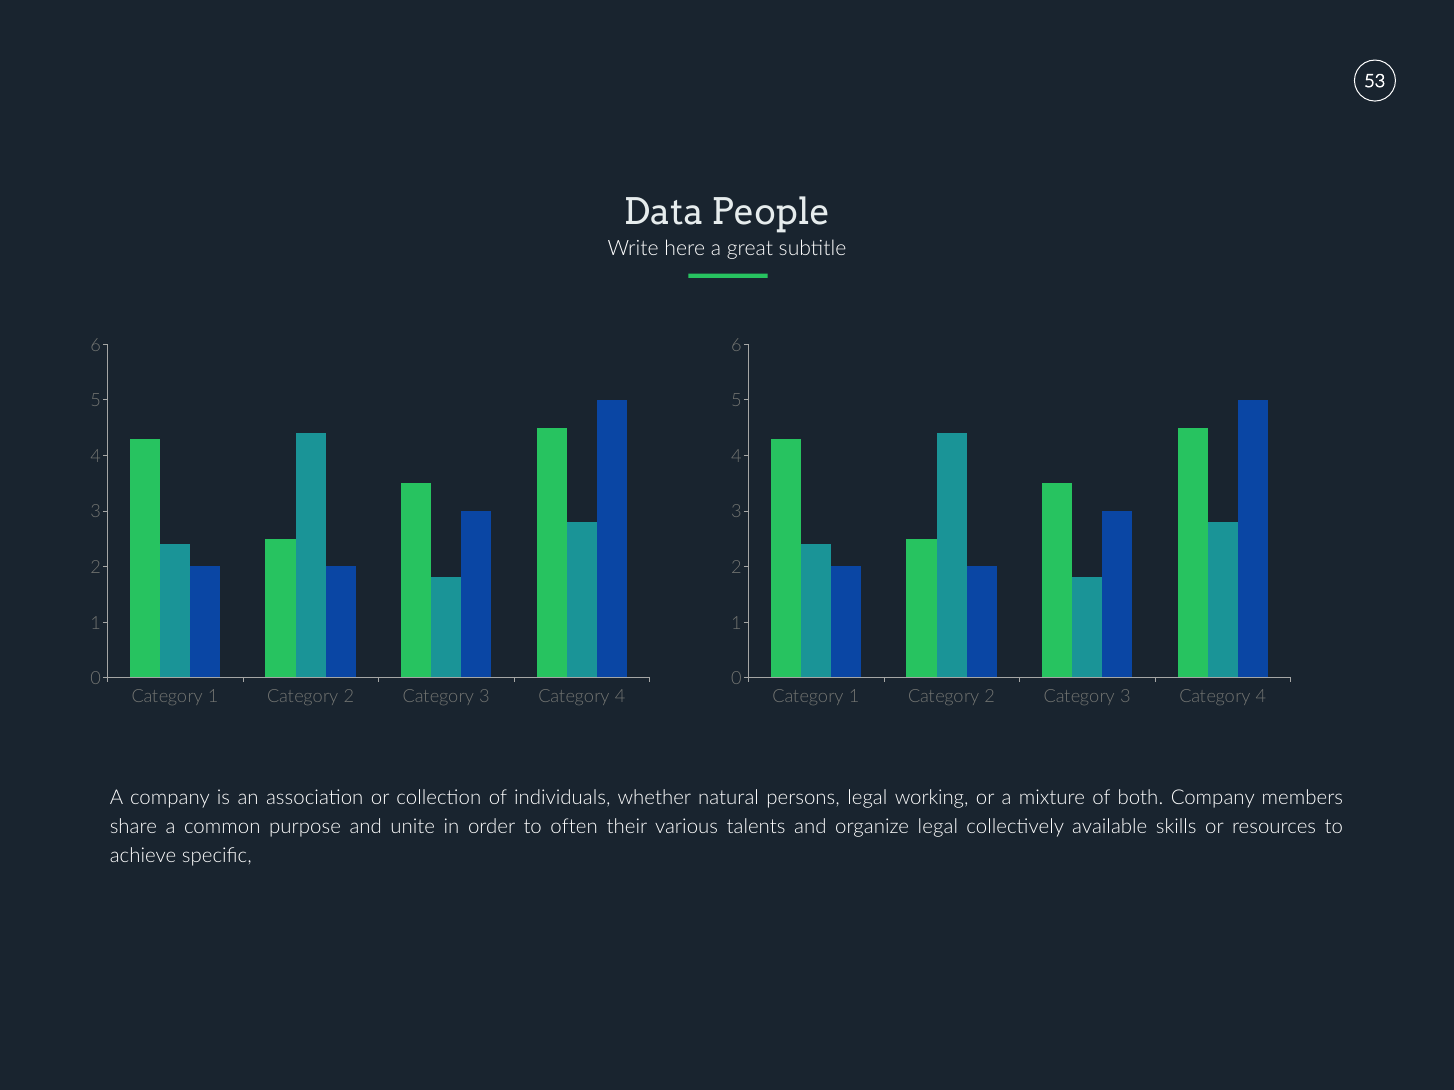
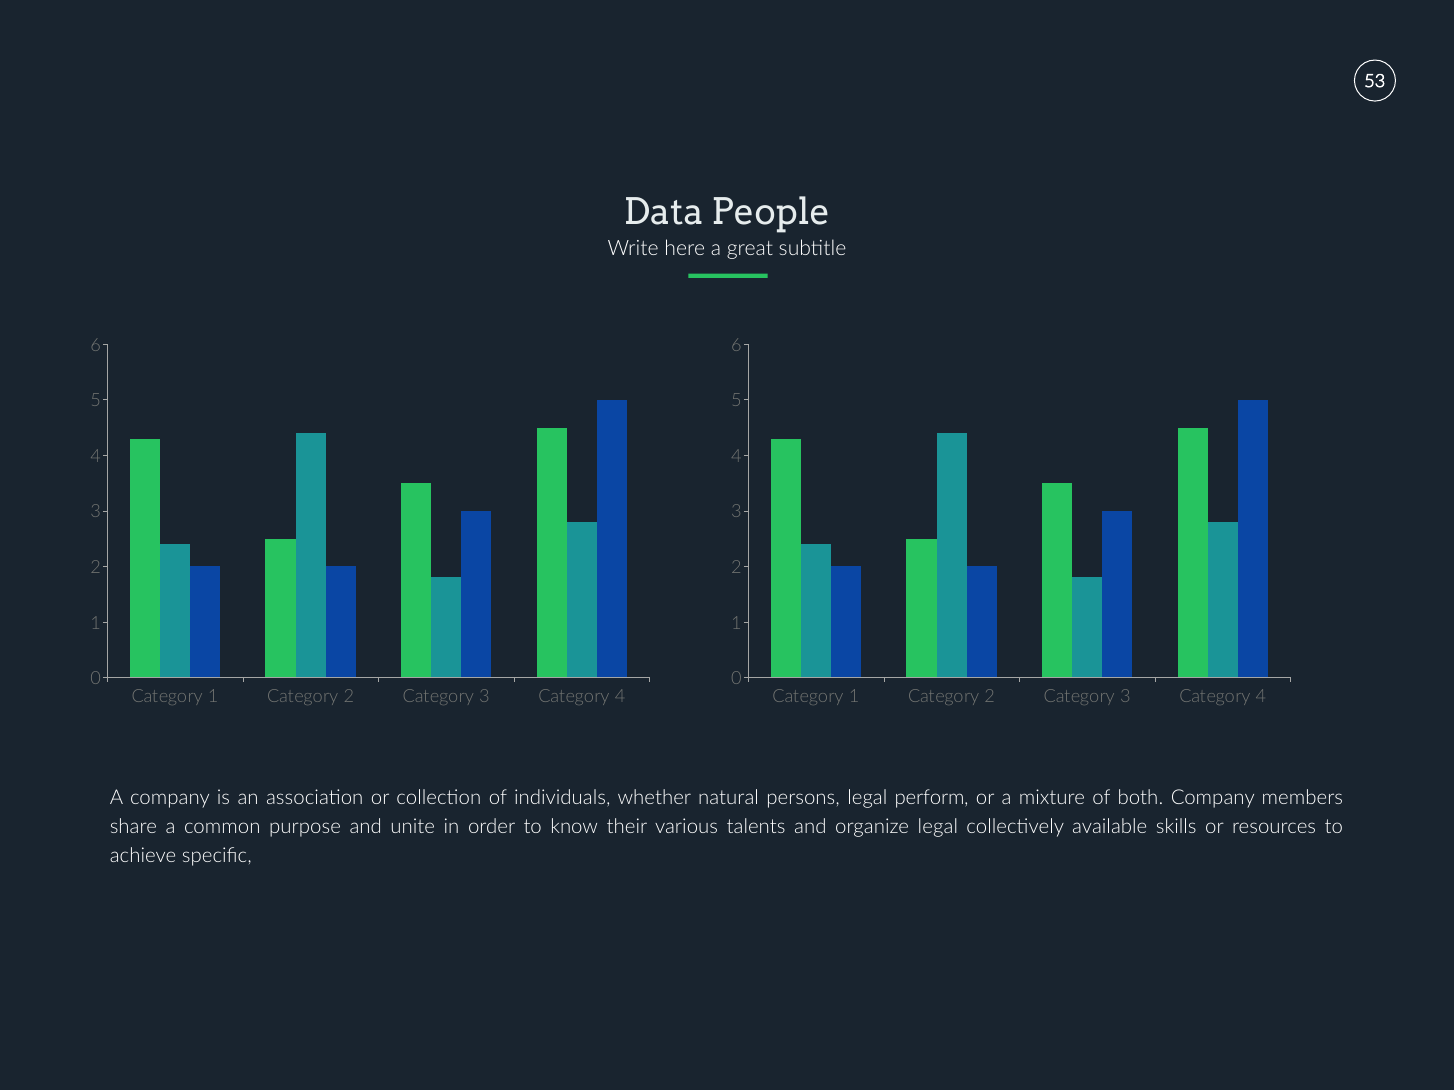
working: working -> perform
often: often -> know
